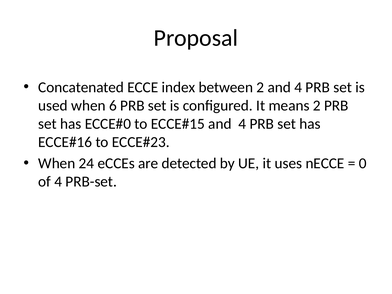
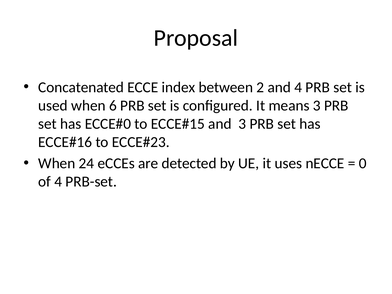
means 2: 2 -> 3
4 at (242, 124): 4 -> 3
